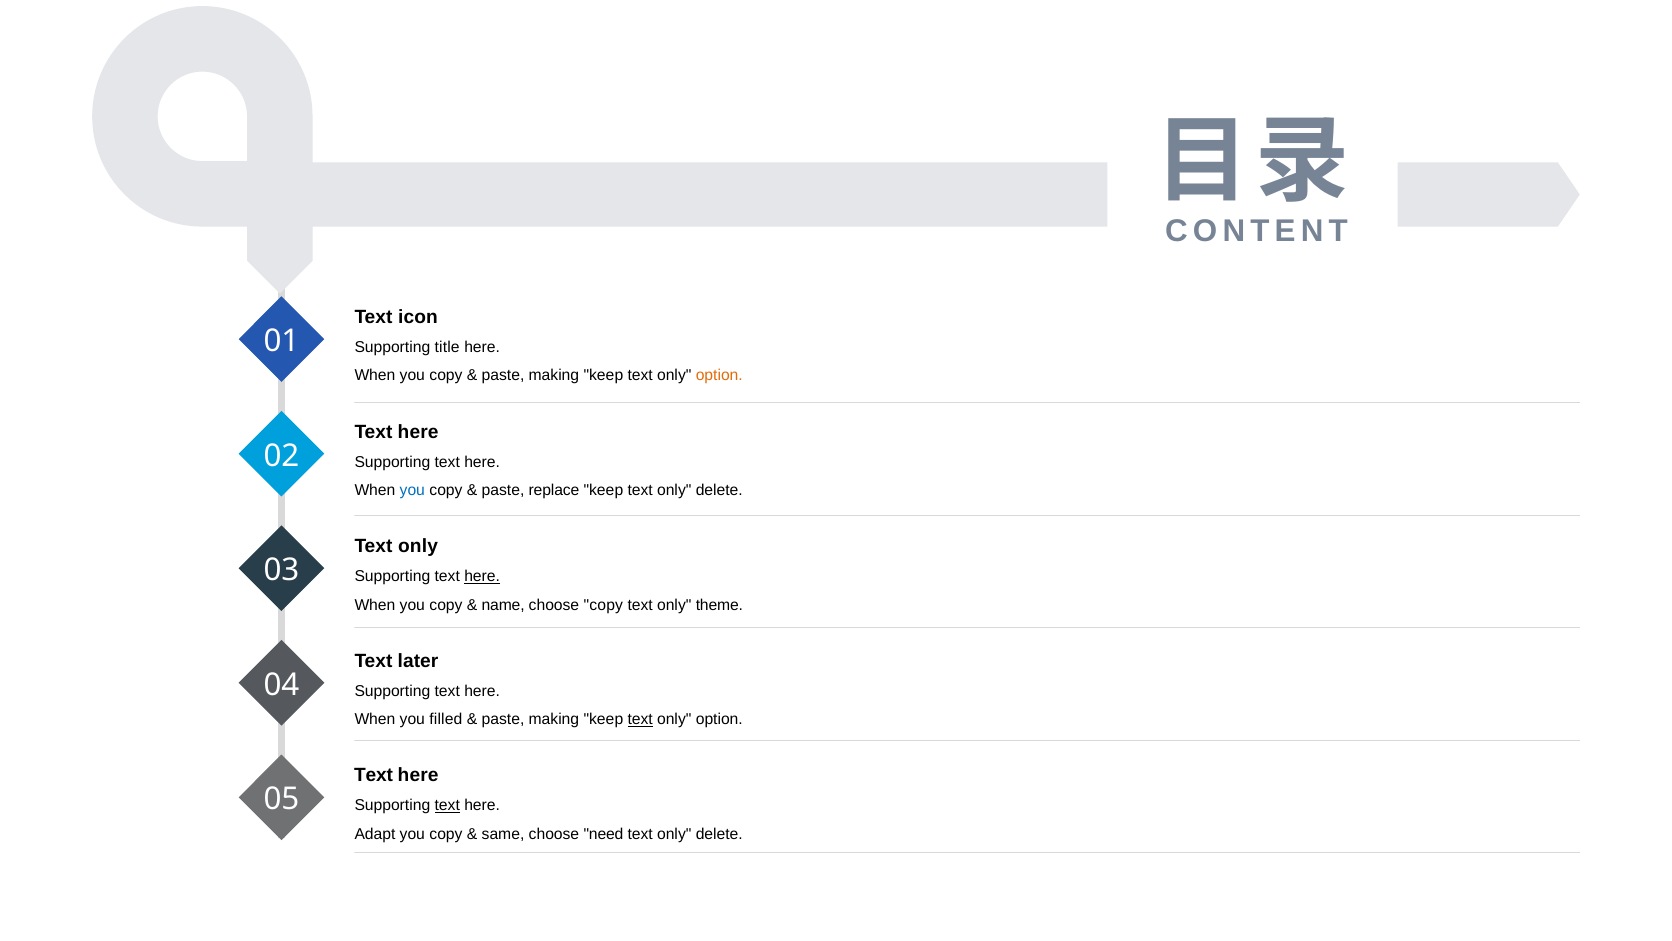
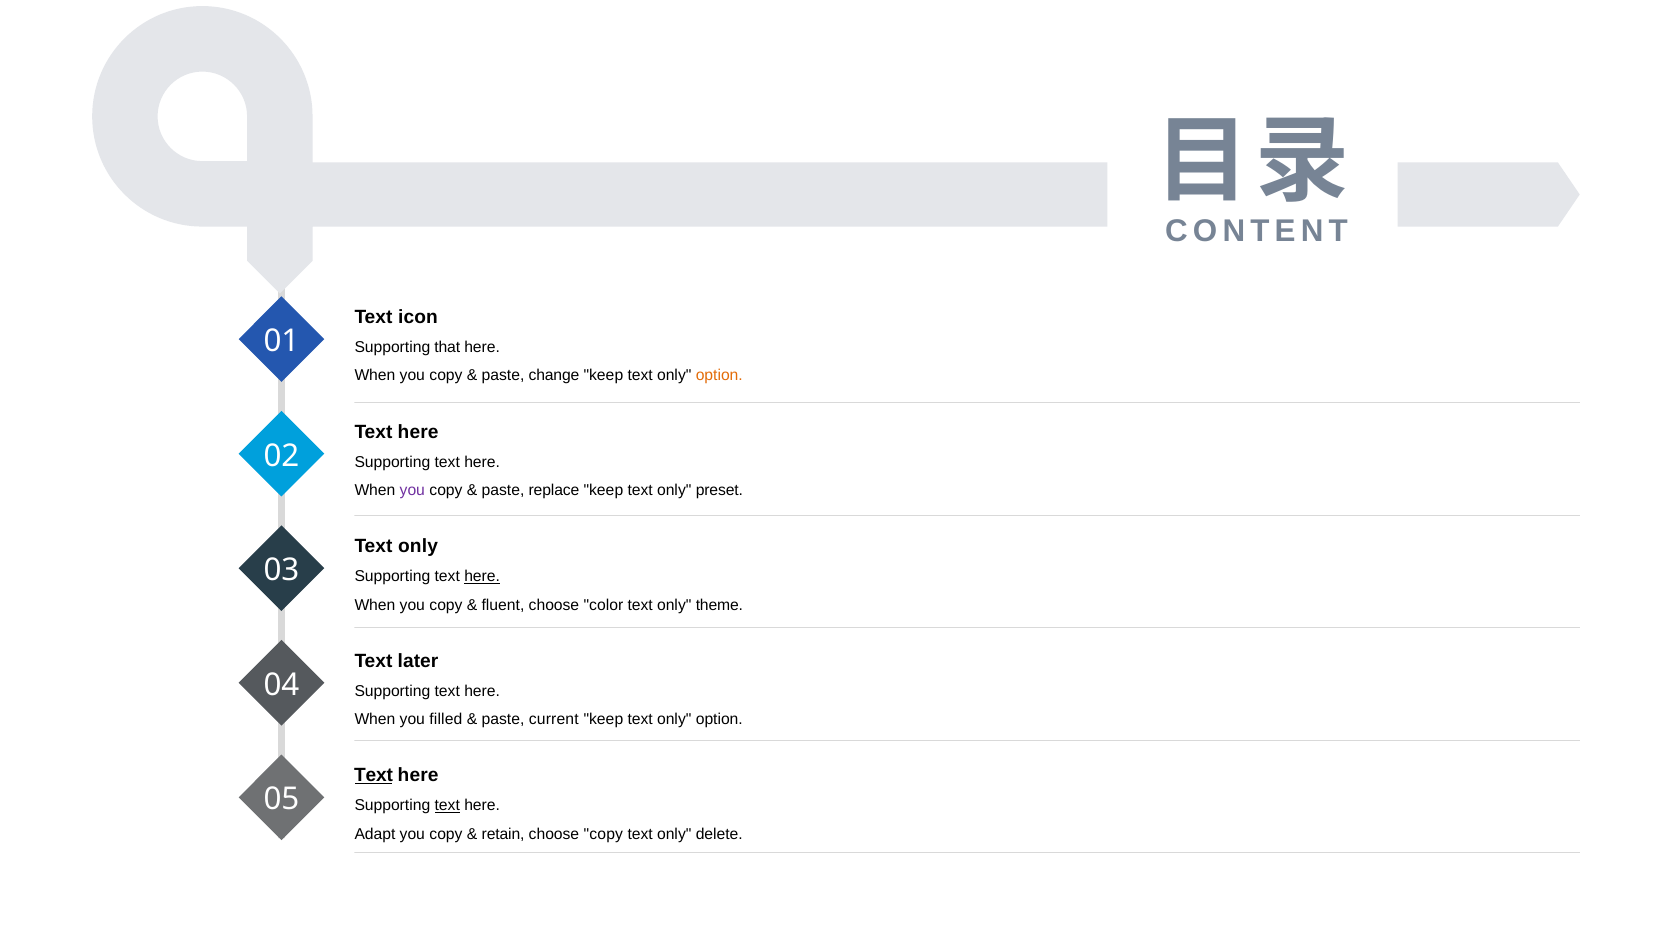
title: title -> that
making at (554, 376): making -> change
you at (412, 490) colour: blue -> purple
keep text only delete: delete -> preset
name: name -> fluent
choose copy: copy -> color
making at (554, 719): making -> current
text at (640, 719) underline: present -> none
Text at (374, 775) underline: none -> present
same: same -> retain
choose need: need -> copy
